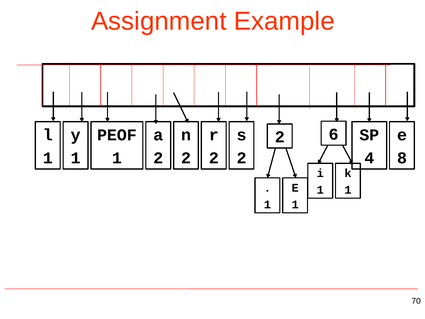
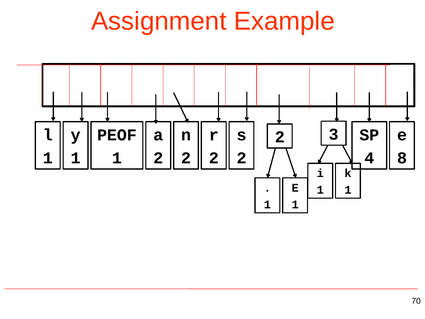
6: 6 -> 3
